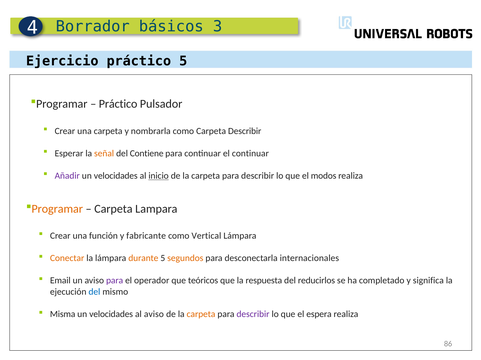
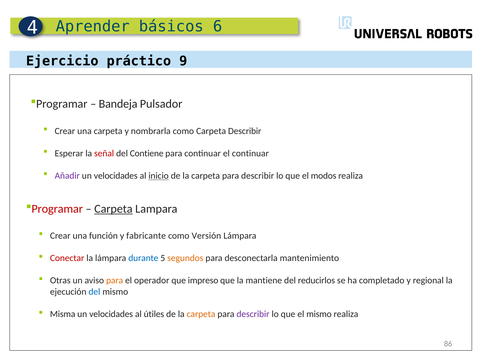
Borrador: Borrador -> Aprender
3: 3 -> 6
práctico 5: 5 -> 9
Práctico at (118, 104): Práctico -> Bandeja
señal colour: orange -> red
Programar at (57, 209) colour: orange -> red
Carpeta at (113, 209) underline: none -> present
Vertical: Vertical -> Versión
Conectar colour: orange -> red
durante colour: orange -> blue
internacionales: internacionales -> mantenimiento
Email: Email -> Otras
para at (115, 281) colour: purple -> orange
teóricos: teóricos -> impreso
respuesta: respuesta -> mantiene
significa: significa -> regional
al aviso: aviso -> útiles
el espera: espera -> mismo
